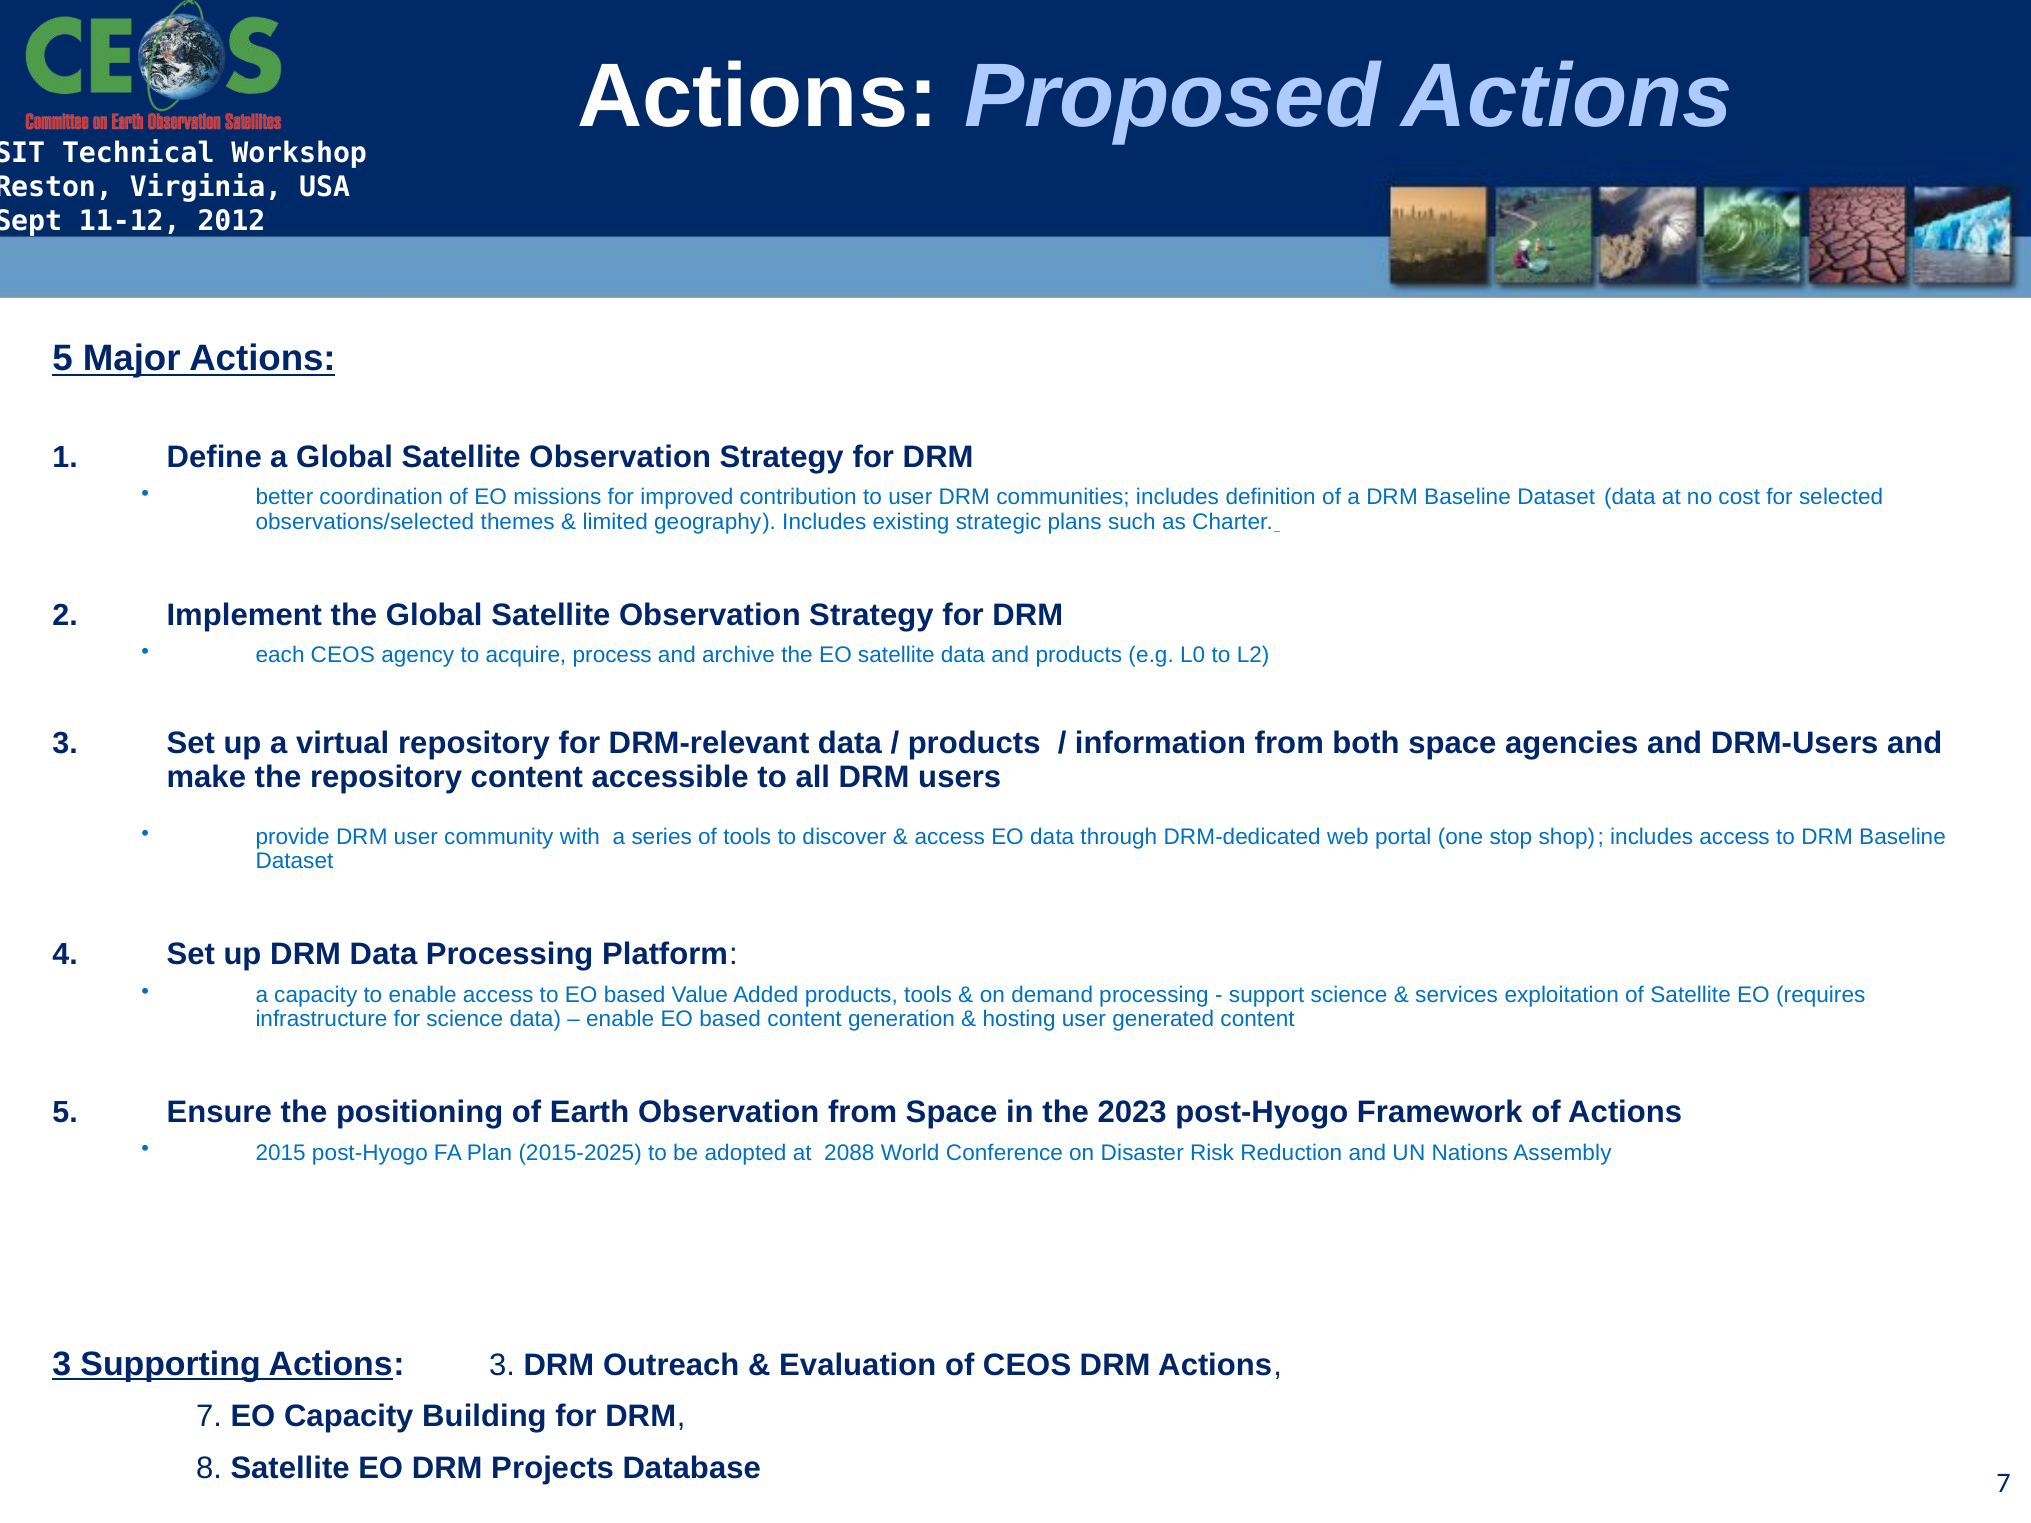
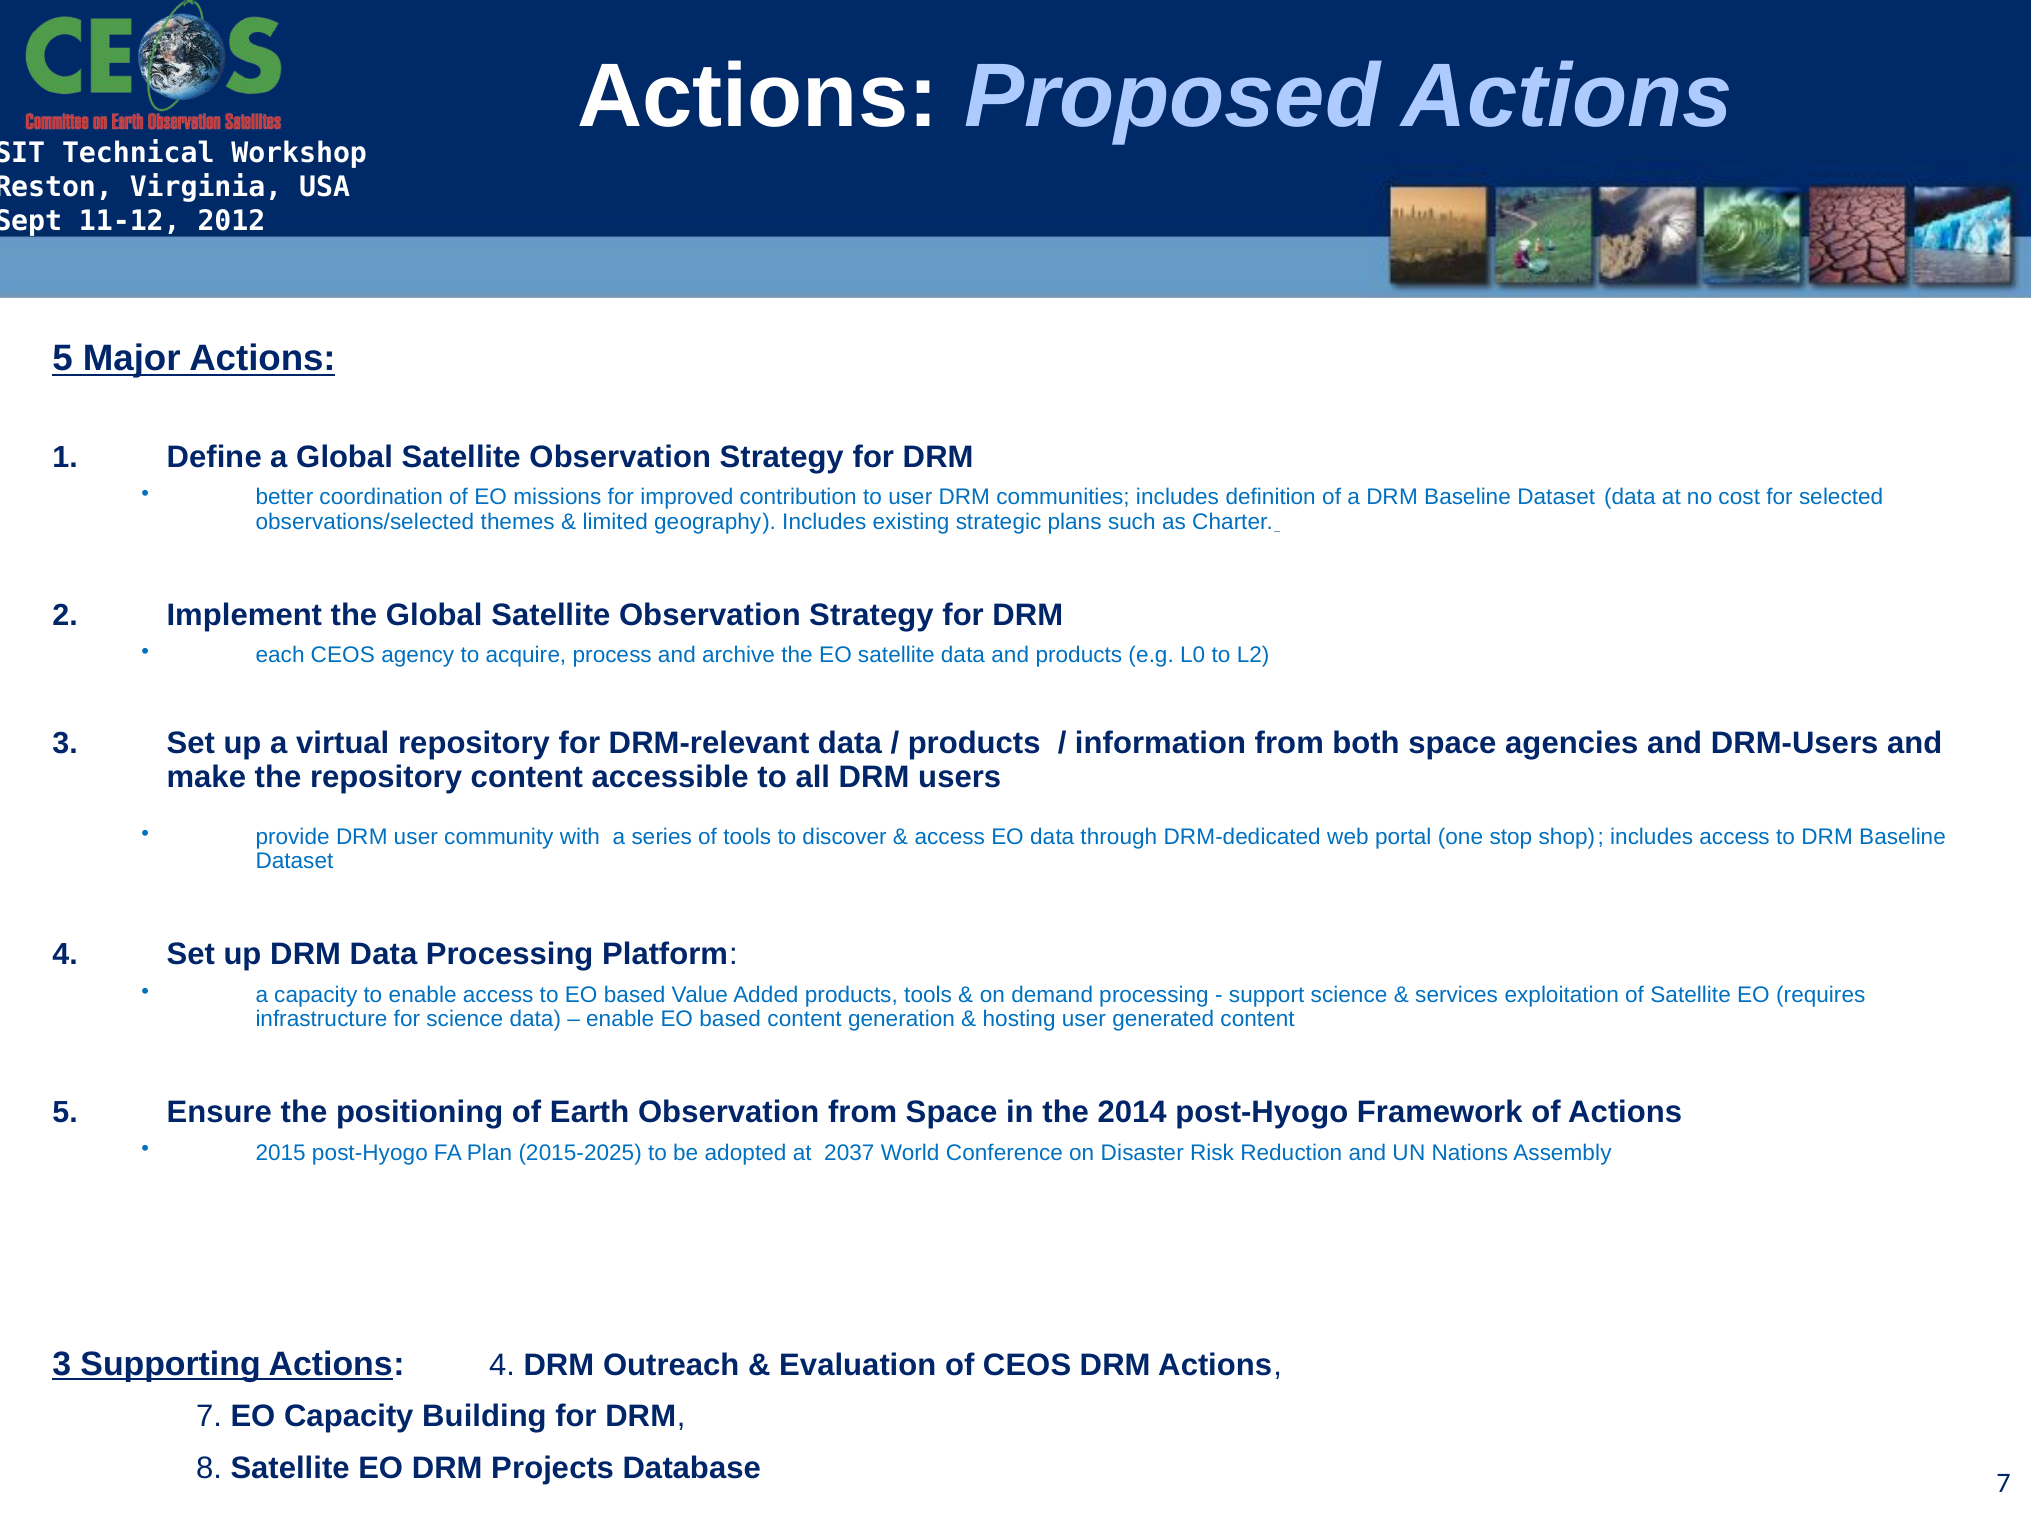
2023: 2023 -> 2014
2088: 2088 -> 2037
Actions 3: 3 -> 4
